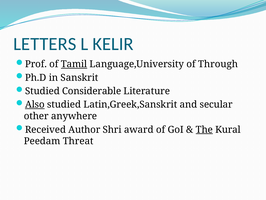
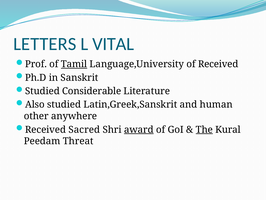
KELIR: KELIR -> VITAL
of Through: Through -> Received
Also underline: present -> none
secular: secular -> human
Author: Author -> Sacred
award underline: none -> present
